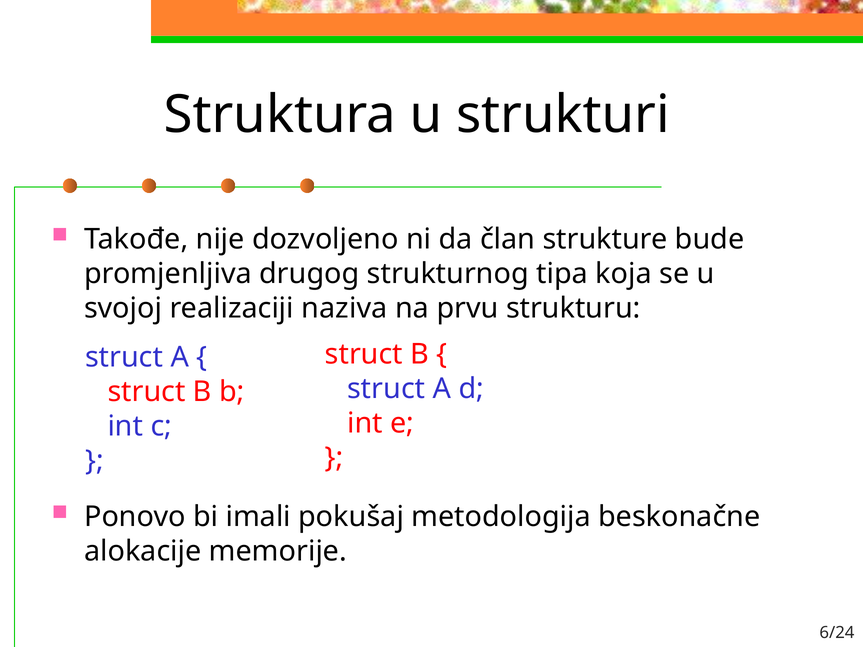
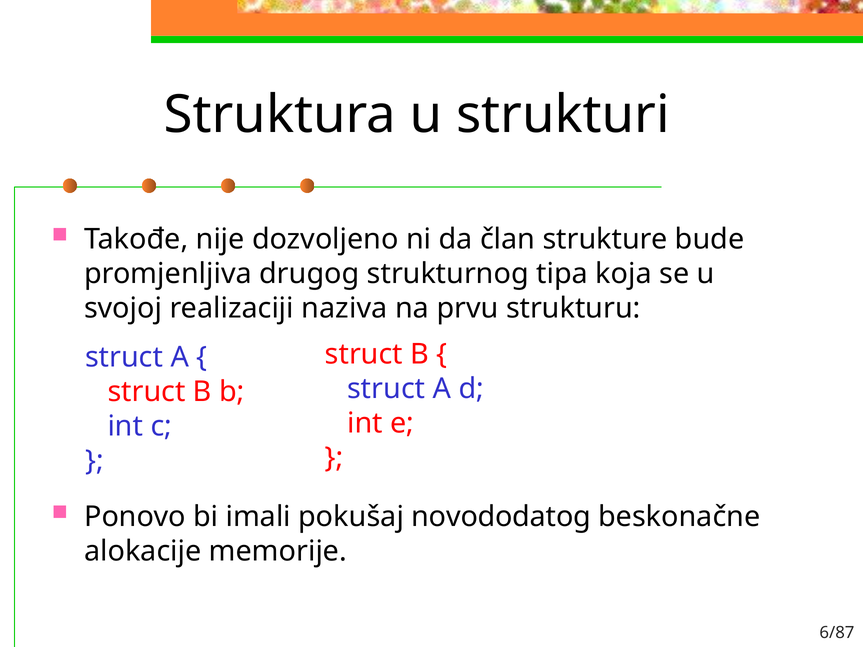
metodologija: metodologija -> novododatog
6/24: 6/24 -> 6/87
